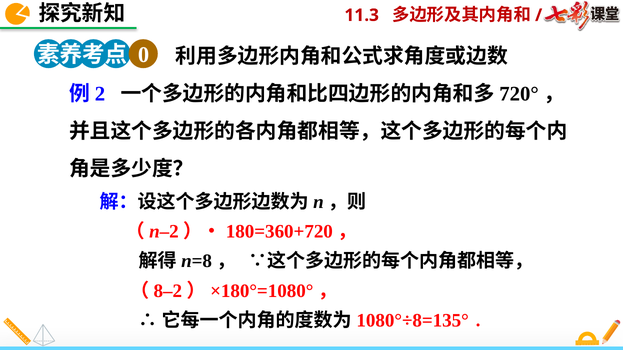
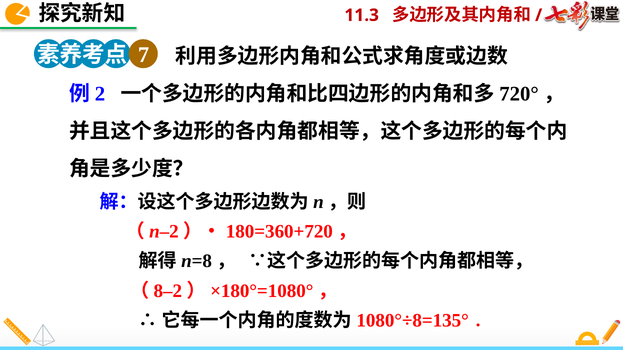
0: 0 -> 7
